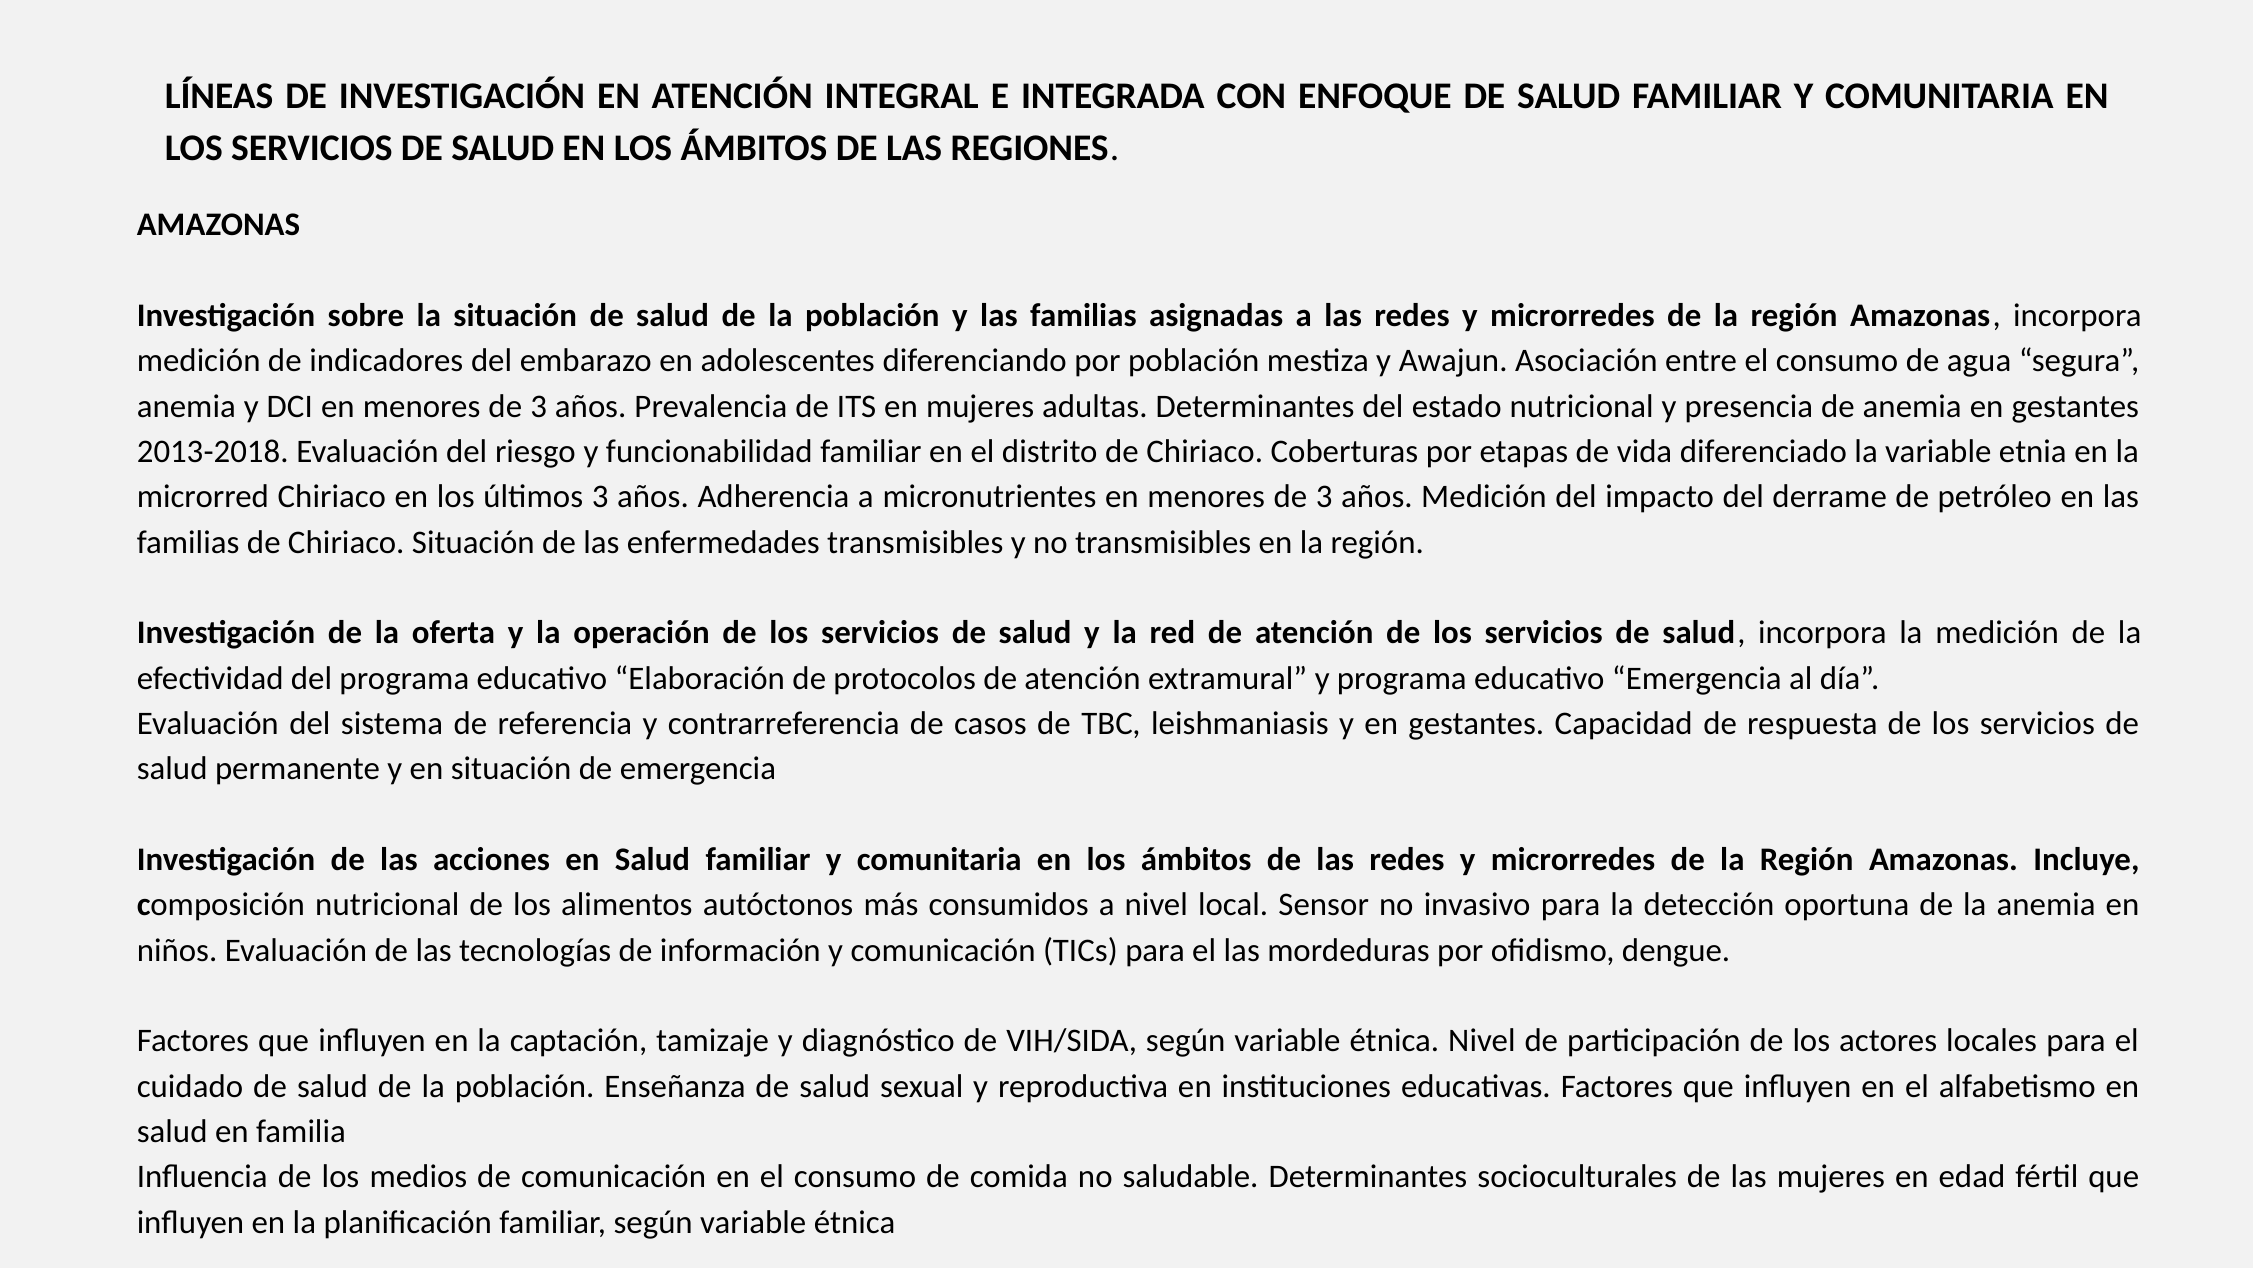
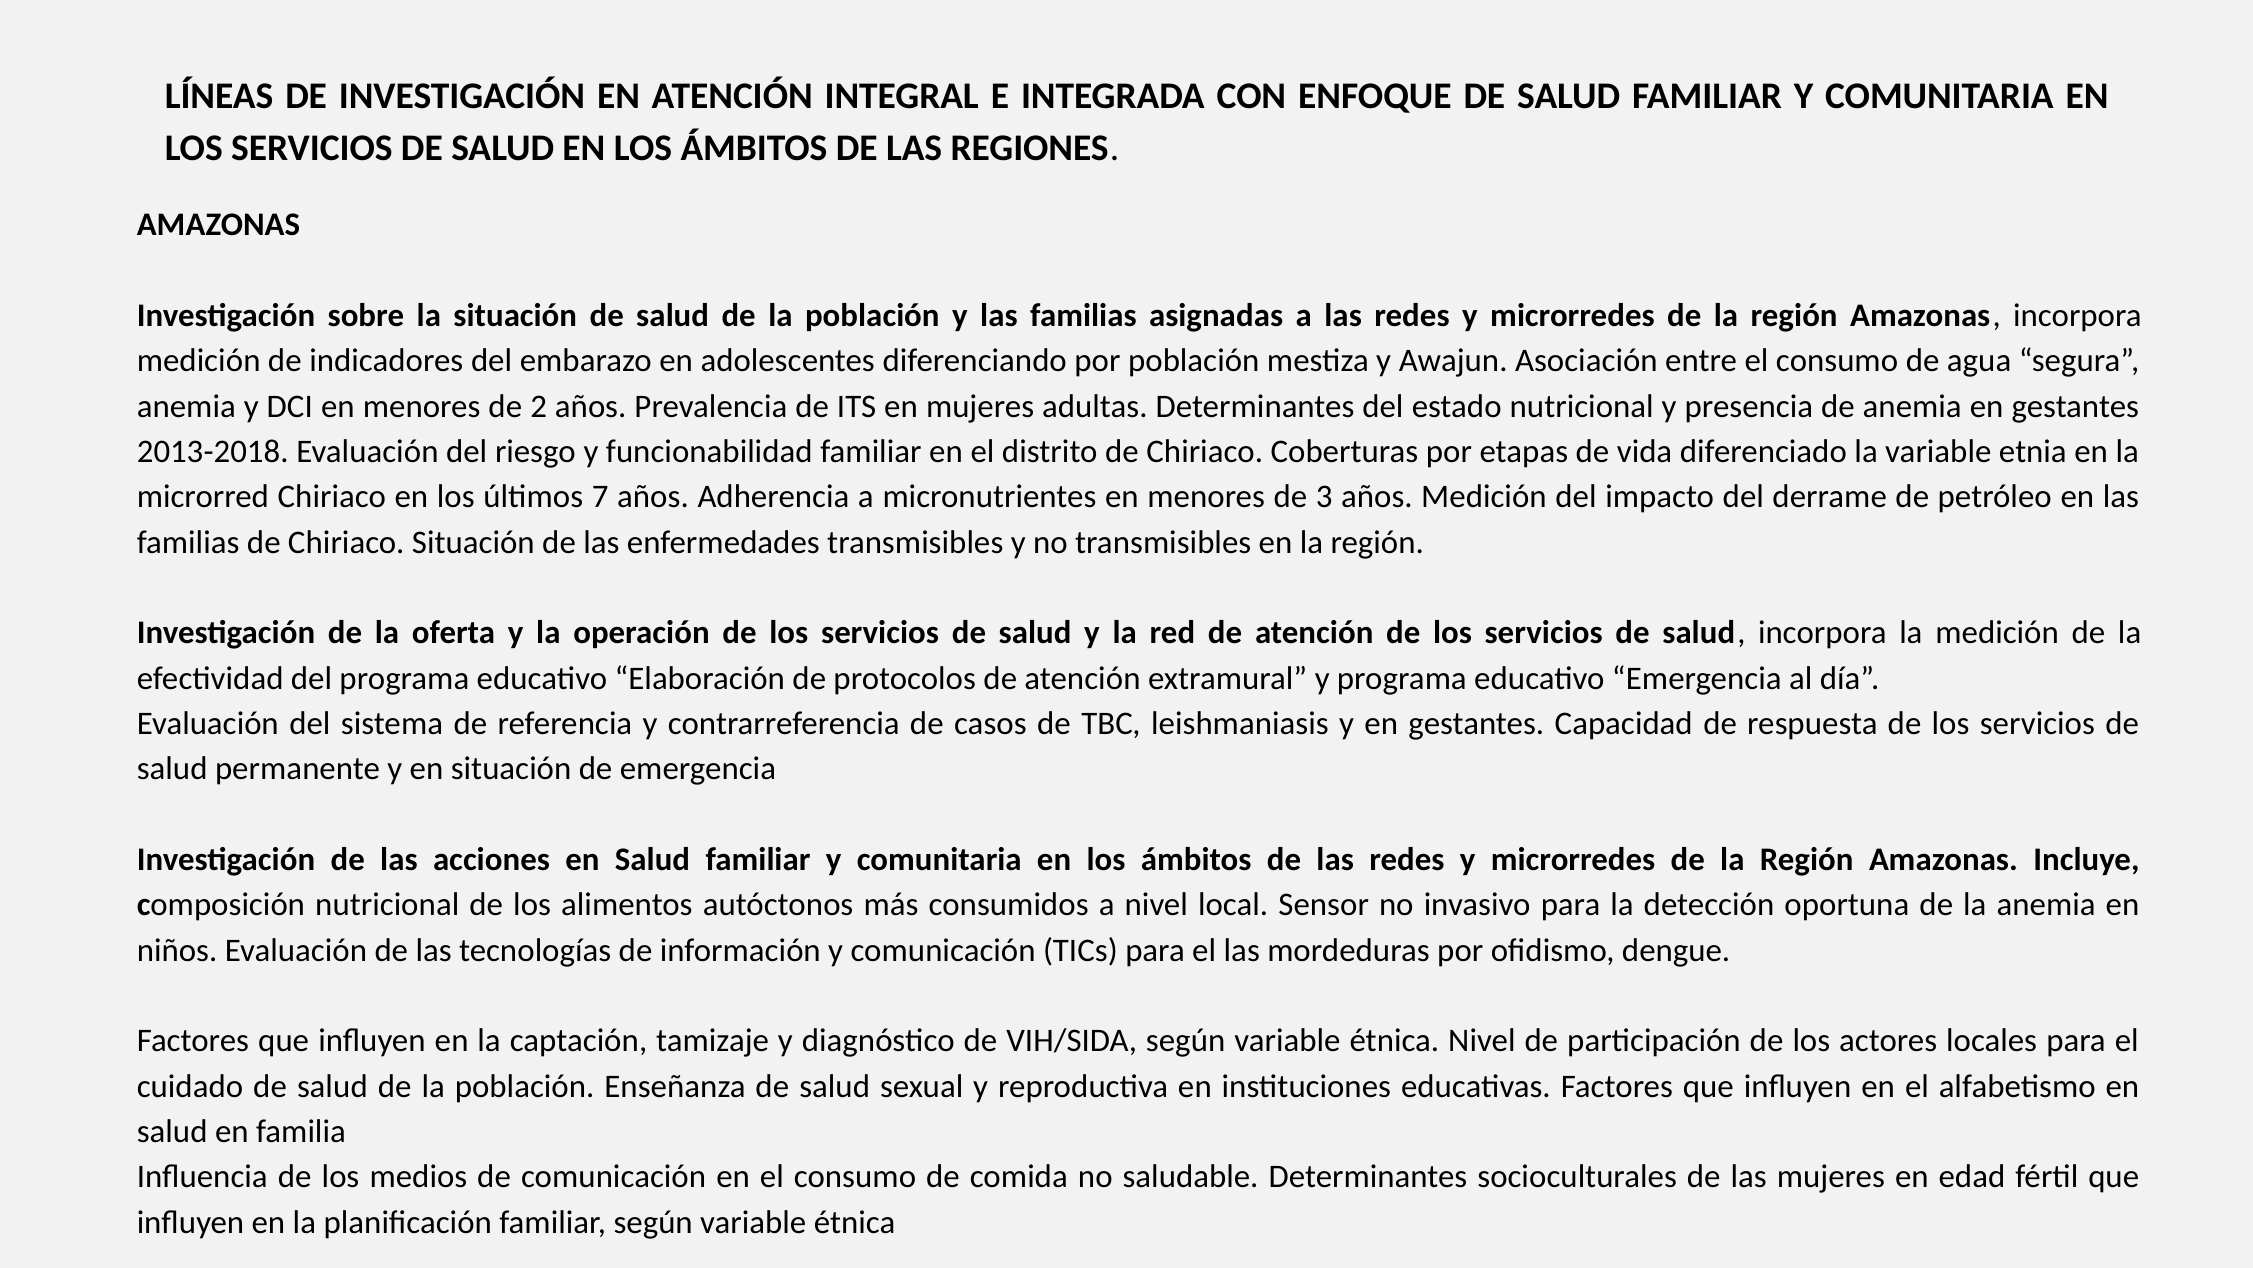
3 at (539, 406): 3 -> 2
últimos 3: 3 -> 7
